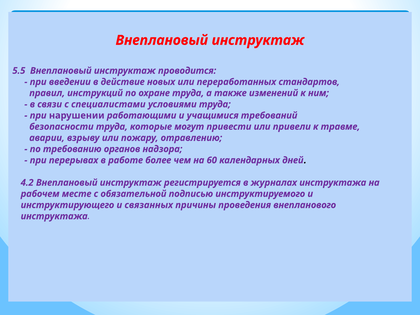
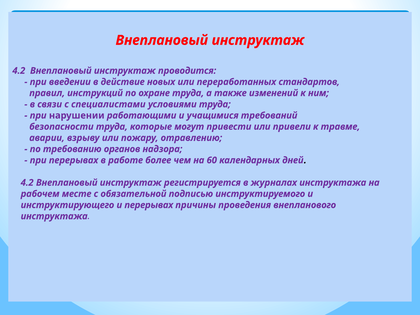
5.5 at (19, 71): 5.5 -> 4.2
и связанных: связанных -> перерывах
